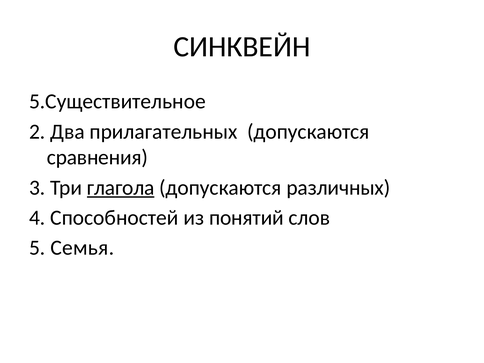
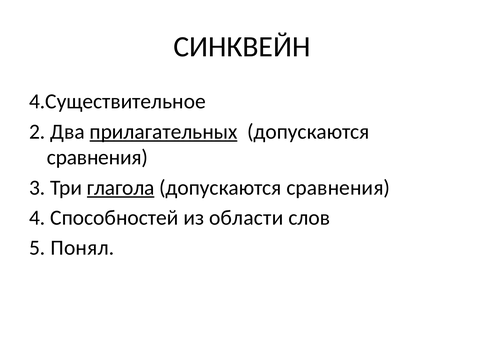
5.Существительное: 5.Существительное -> 4.Существительное
прилагательных underline: none -> present
различных at (338, 188): различных -> сравнения
понятий: понятий -> области
Семья: Семья -> Понял
